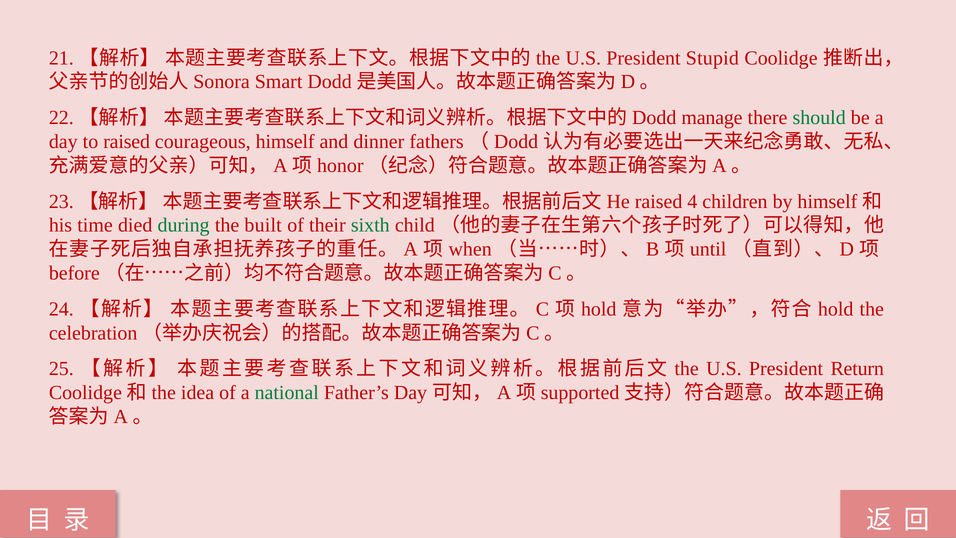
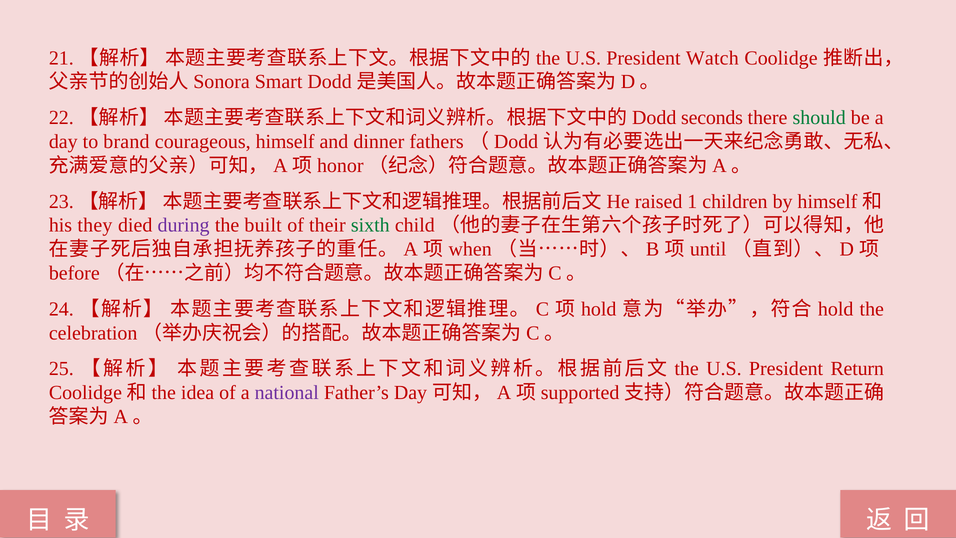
Stupid: Stupid -> Watch
manage: manage -> seconds
to raised: raised -> brand
4: 4 -> 1
time: time -> they
during colour: green -> purple
national colour: green -> purple
